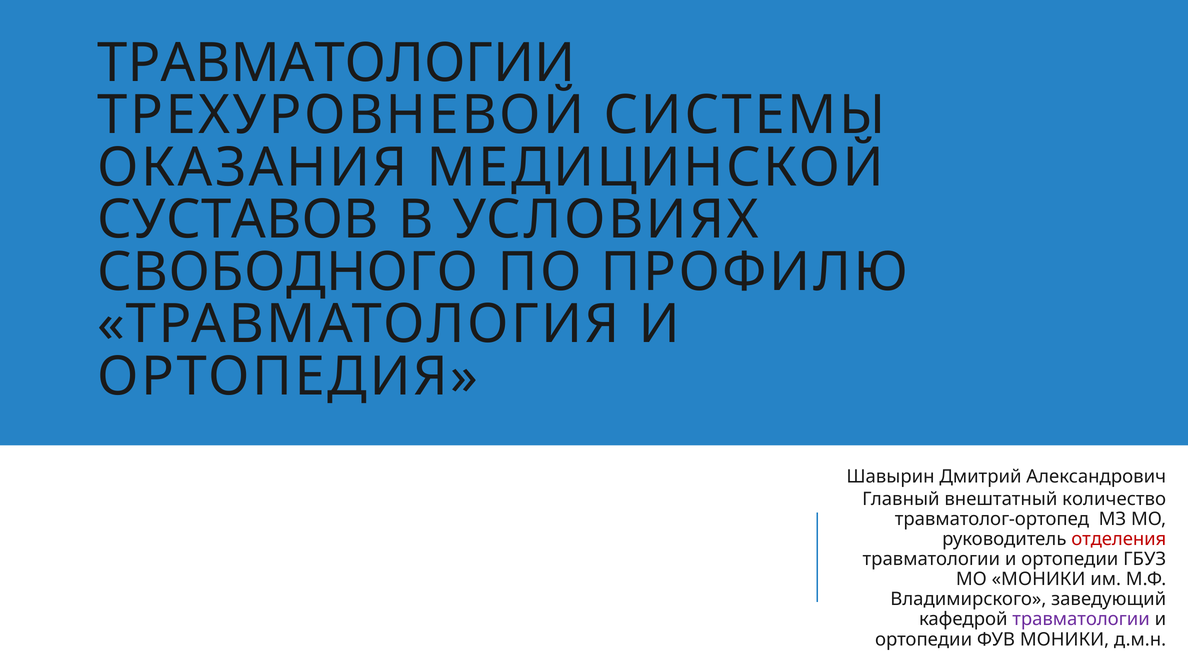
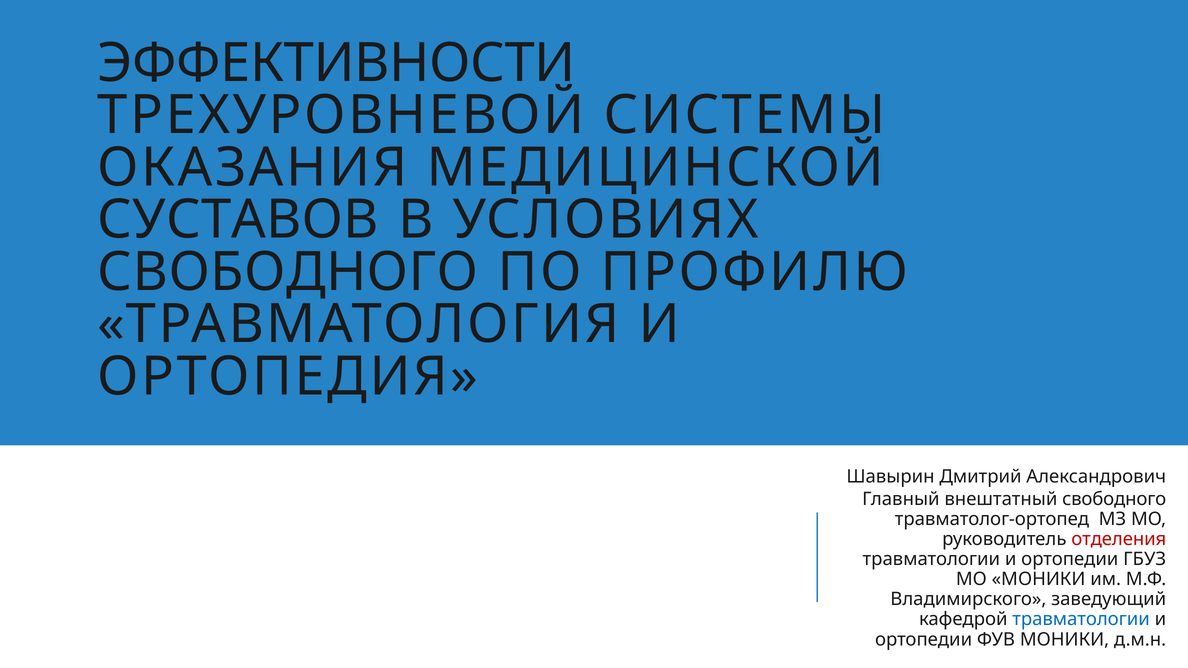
ТРАВМАТОЛОГИИ at (336, 63): ТРАВМАТОЛОГИИ -> ЭФФЕКТИВНОСТИ
внештатный количество: количество -> свободного
травматологии at (1081, 620) colour: purple -> blue
